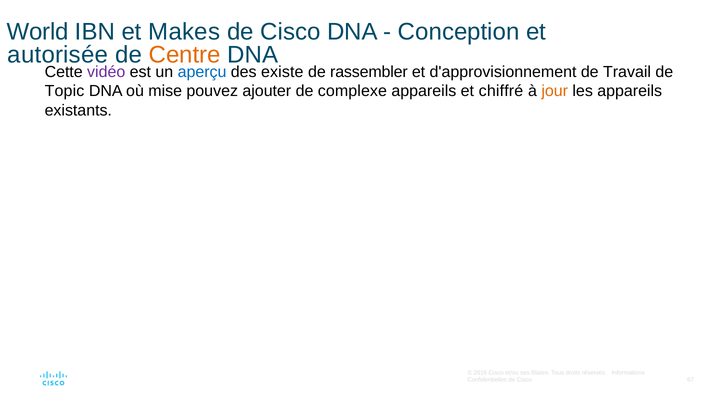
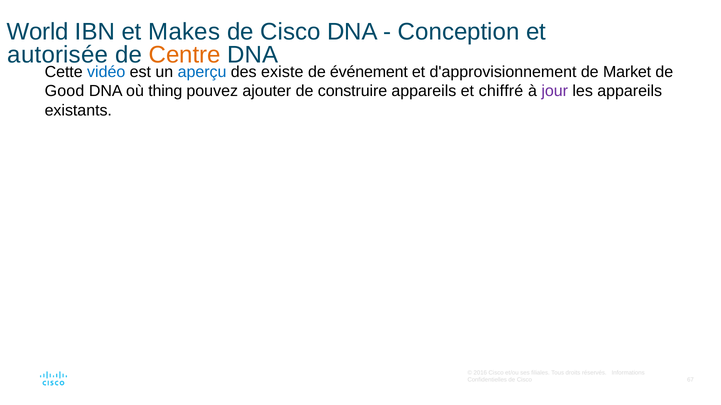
vidéo colour: purple -> blue
rassembler: rassembler -> événement
Travail: Travail -> Market
Topic: Topic -> Good
mise: mise -> thing
complexe: complexe -> construire
jour colour: orange -> purple
